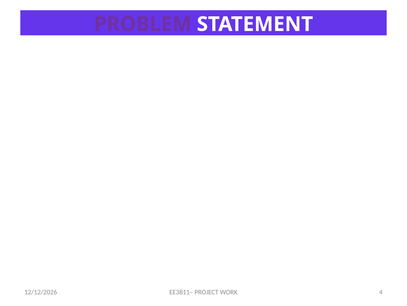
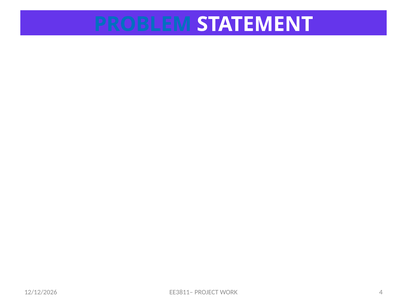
PROBLEM colour: purple -> blue
